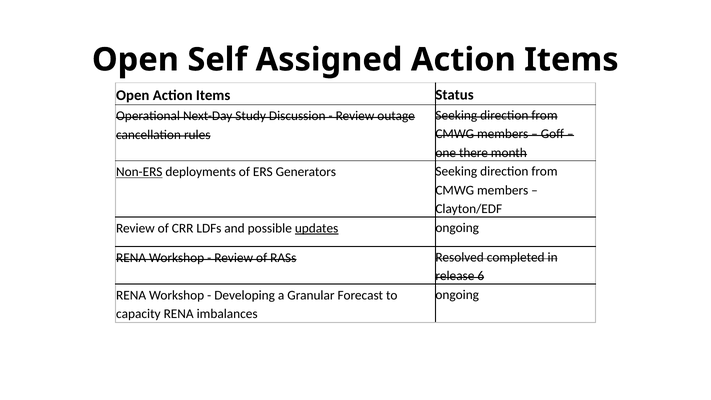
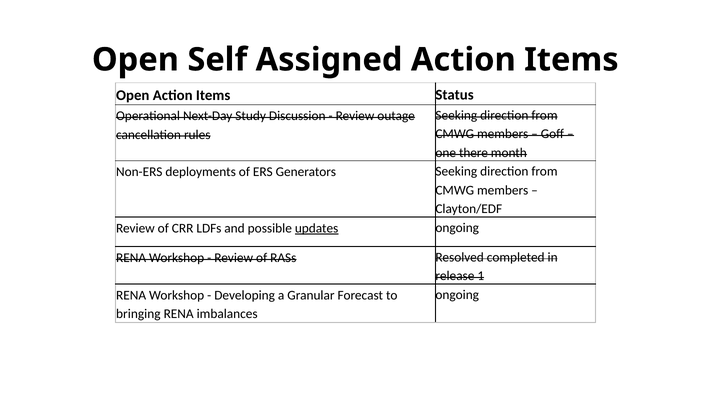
Non-ERS underline: present -> none
6: 6 -> 1
capacity: capacity -> bringing
